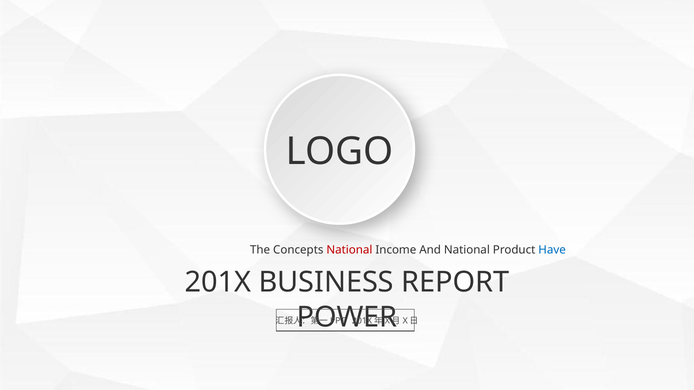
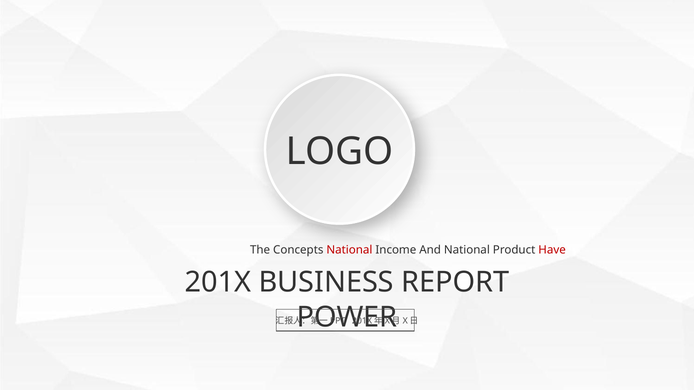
Have colour: blue -> red
